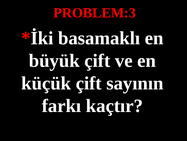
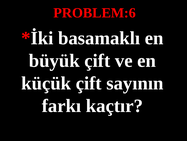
PROBLEM:3: PROBLEM:3 -> PROBLEM:6
